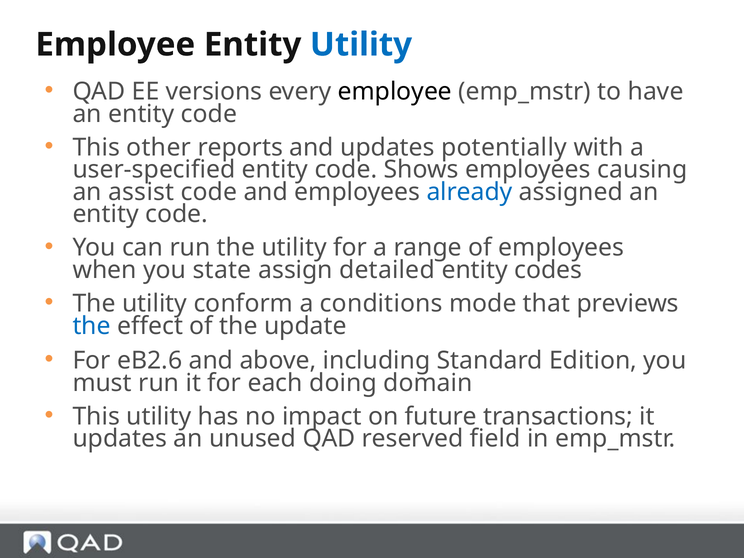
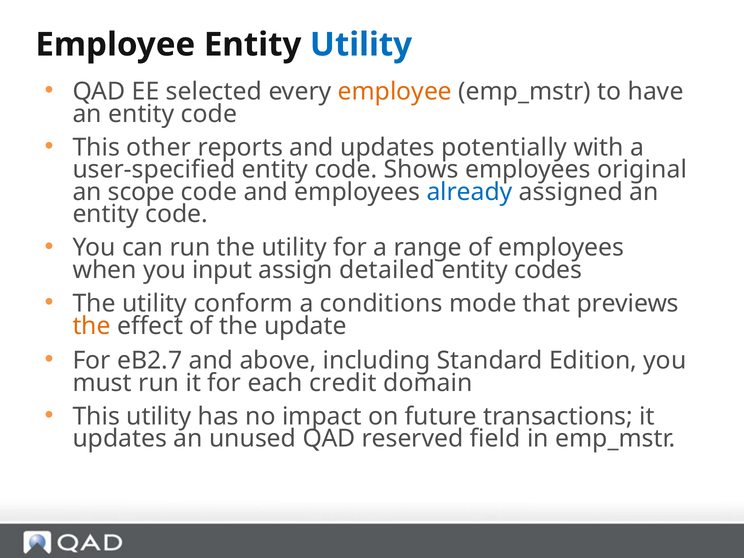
versions: versions -> selected
employee at (395, 92) colour: black -> orange
causing: causing -> original
assist: assist -> scope
state: state -> input
the at (92, 326) colour: blue -> orange
eB2.6: eB2.6 -> eB2.7
doing: doing -> credit
